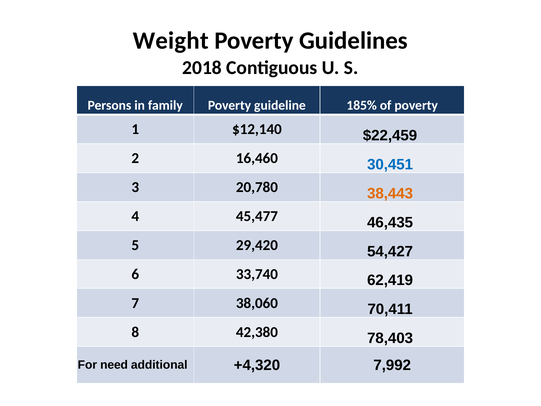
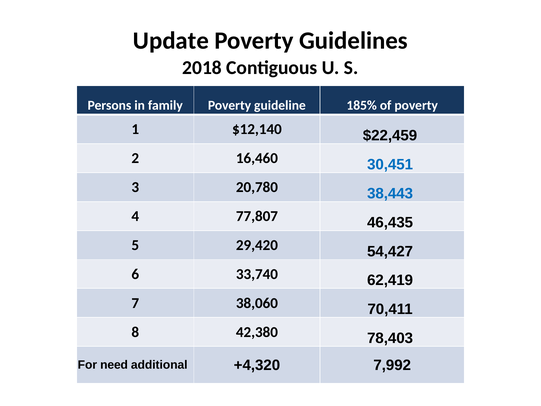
Weight: Weight -> Update
38,443 colour: orange -> blue
45,477: 45,477 -> 77,807
